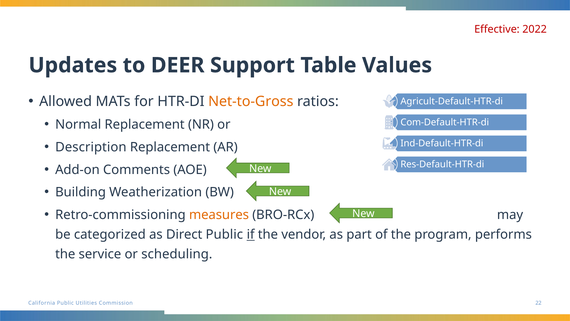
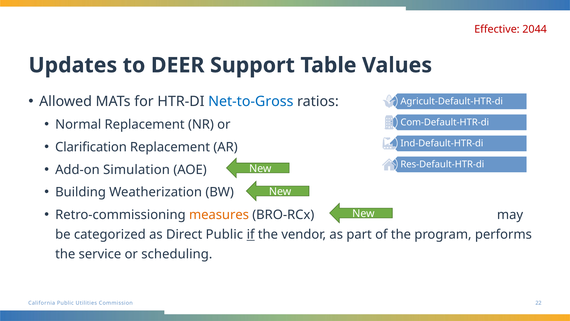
2022: 2022 -> 2044
Net-to-Gross colour: orange -> blue
Description: Description -> Clarification
Comments: Comments -> Simulation
